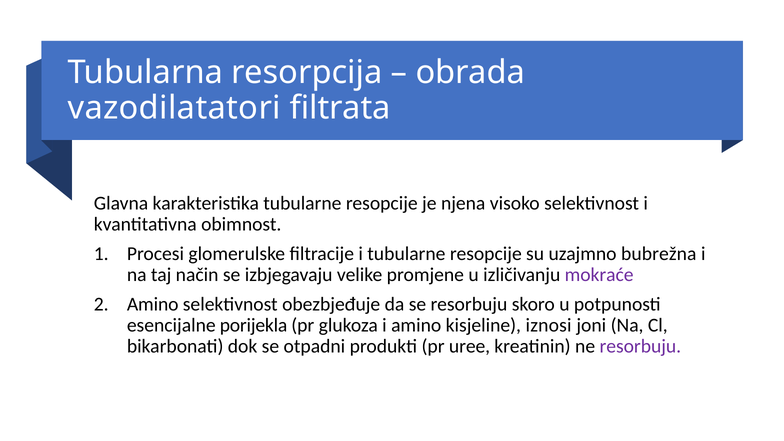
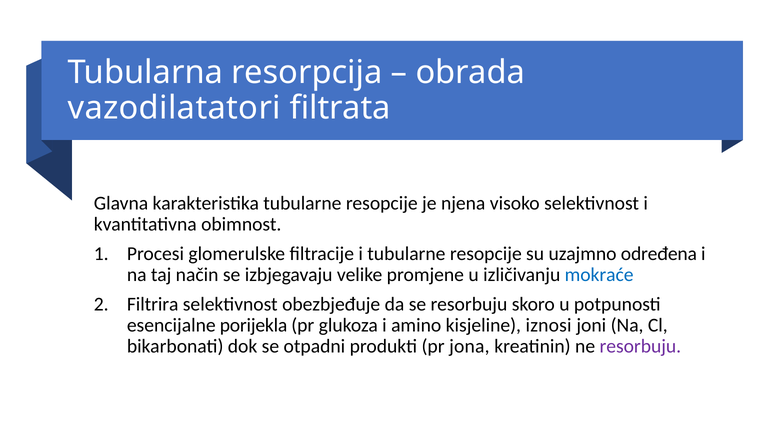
bubrežna: bubrežna -> određena
mokraće colour: purple -> blue
Amino at (153, 304): Amino -> Filtrira
uree: uree -> jona
